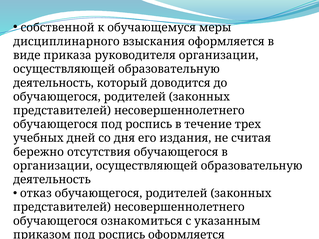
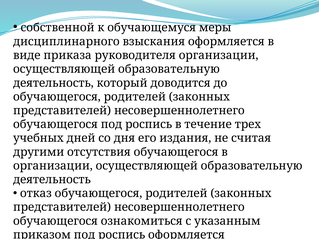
бережно: бережно -> другими
